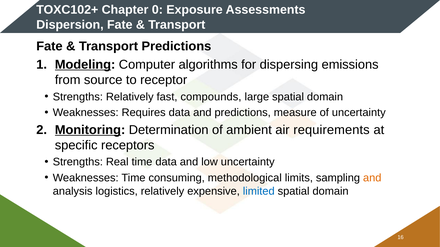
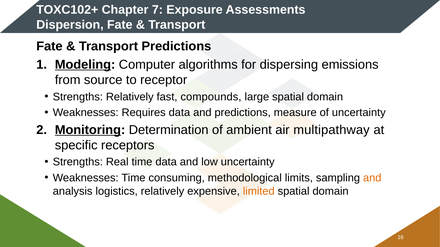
0: 0 -> 7
requirements: requirements -> multipathway
limited colour: blue -> orange
